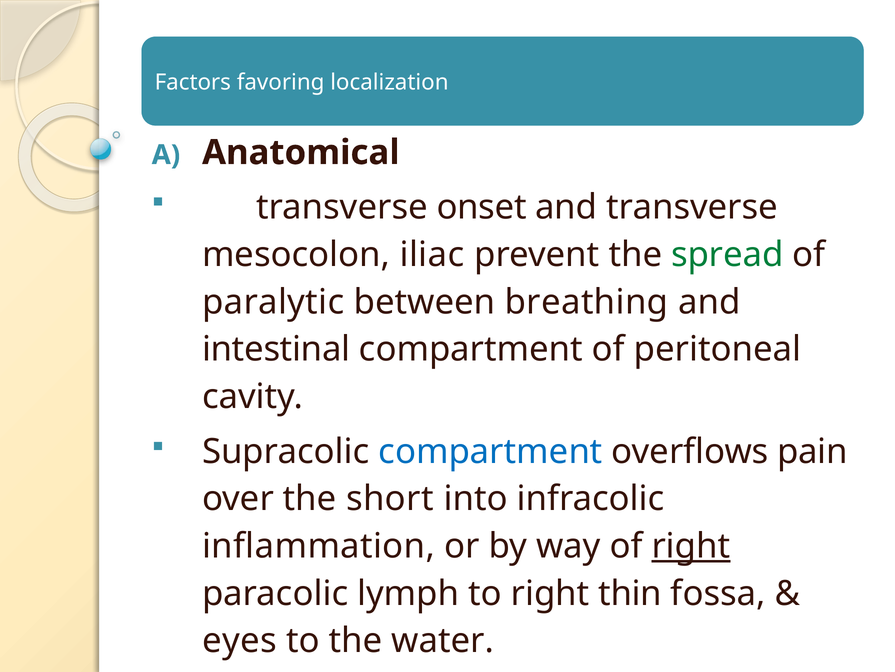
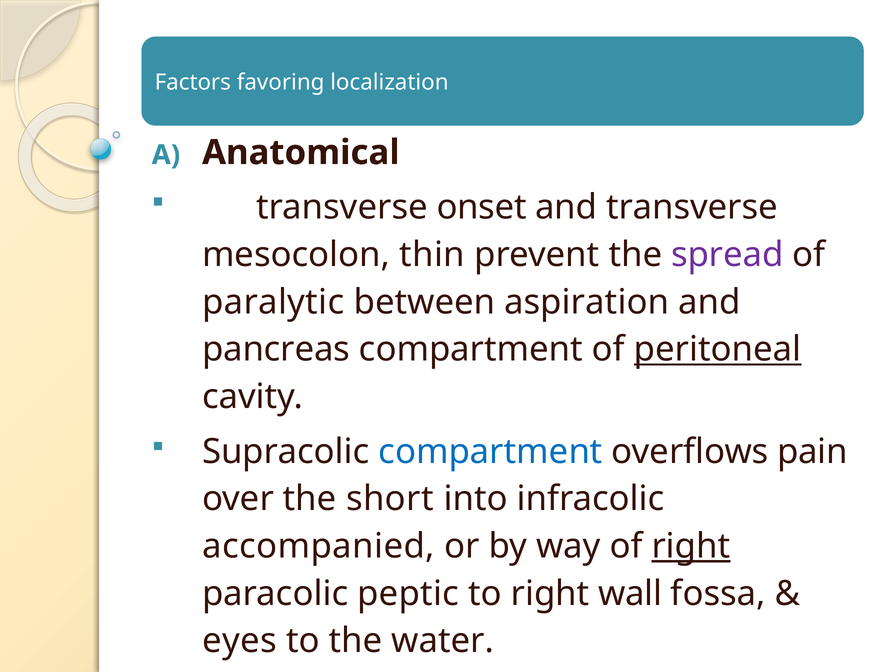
iliac: iliac -> thin
spread colour: green -> purple
breathing: breathing -> aspiration
intestinal: intestinal -> pancreas
peritoneal underline: none -> present
inflammation: inflammation -> accompanied
lymph: lymph -> peptic
thin: thin -> wall
